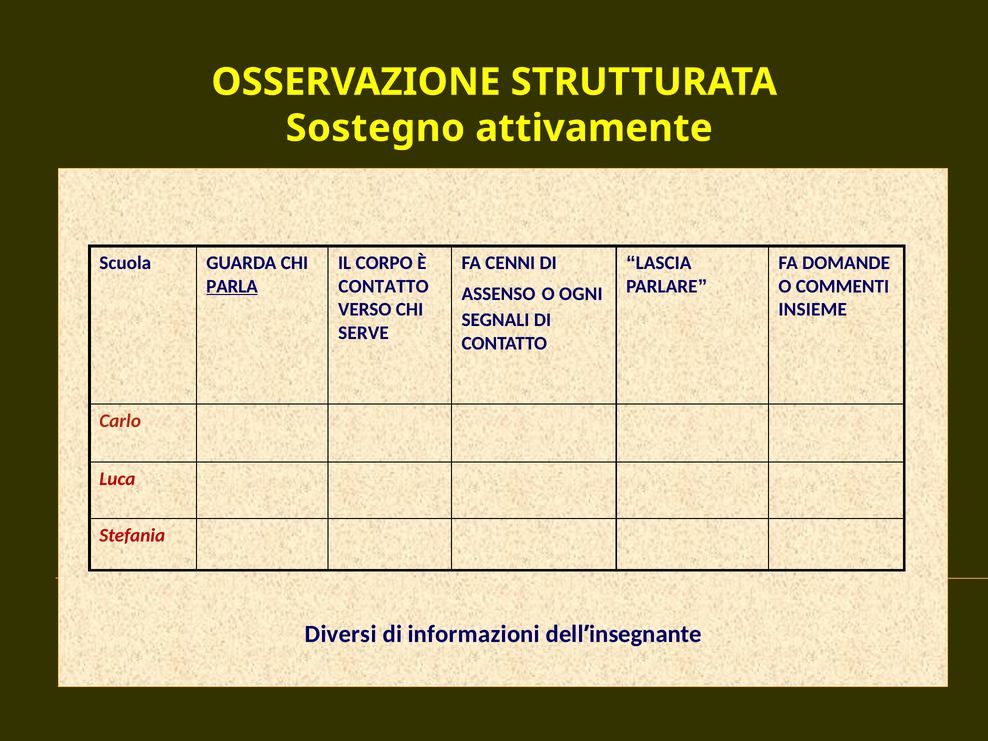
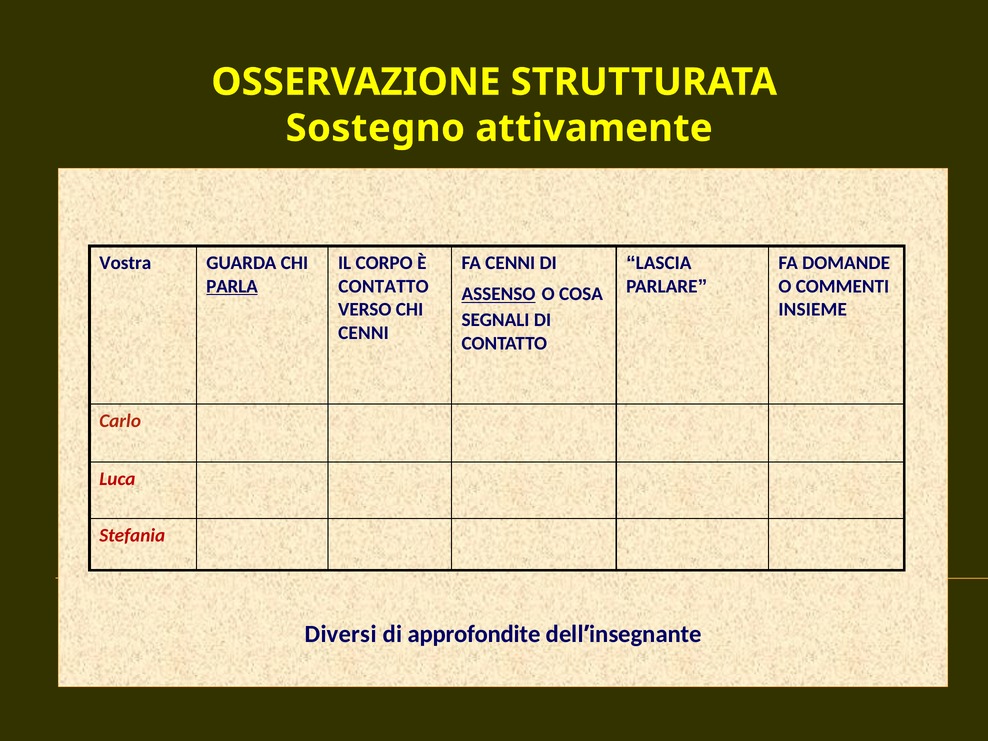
Scuola: Scuola -> Vostra
ASSENSO underline: none -> present
OGNI: OGNI -> COSA
SERVE at (363, 333): SERVE -> CENNI
informazioni: informazioni -> approfondite
